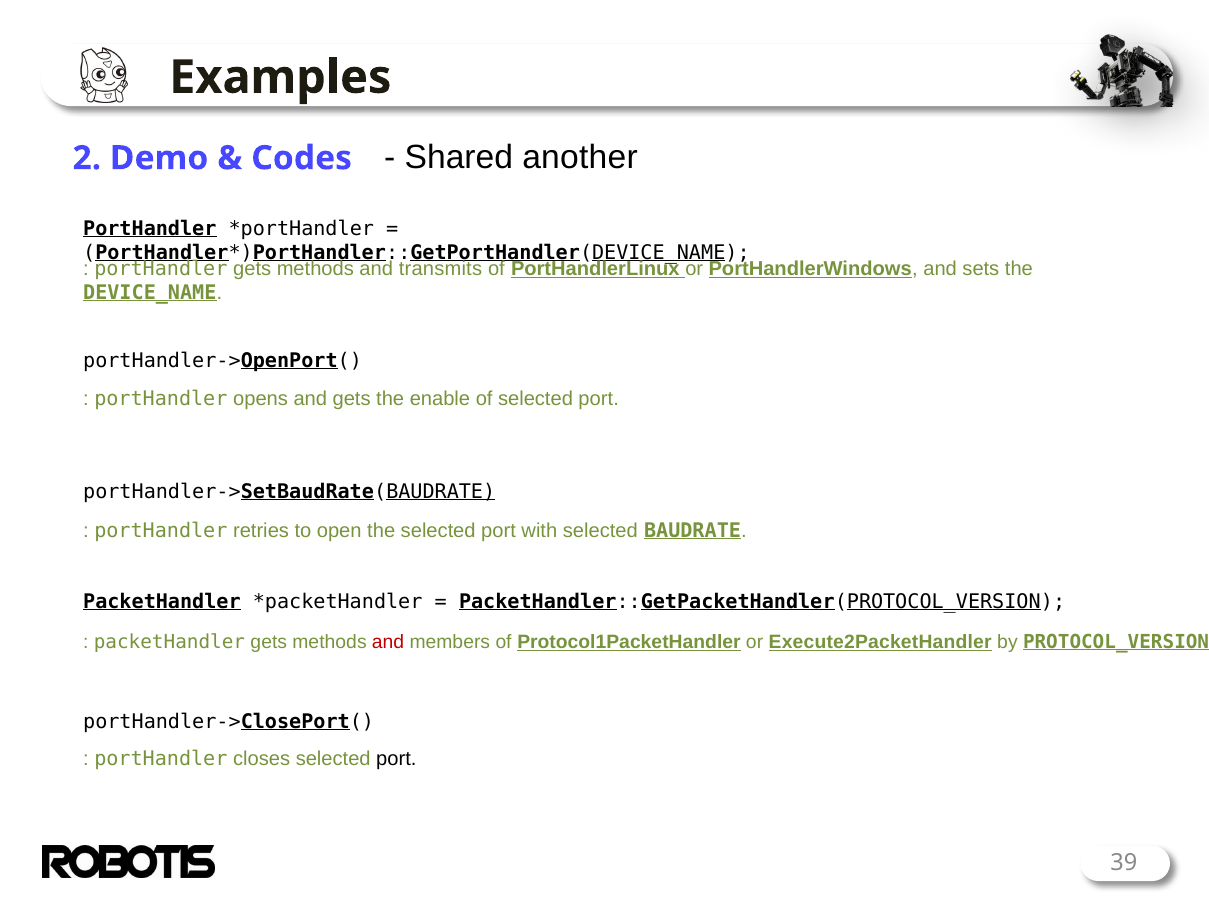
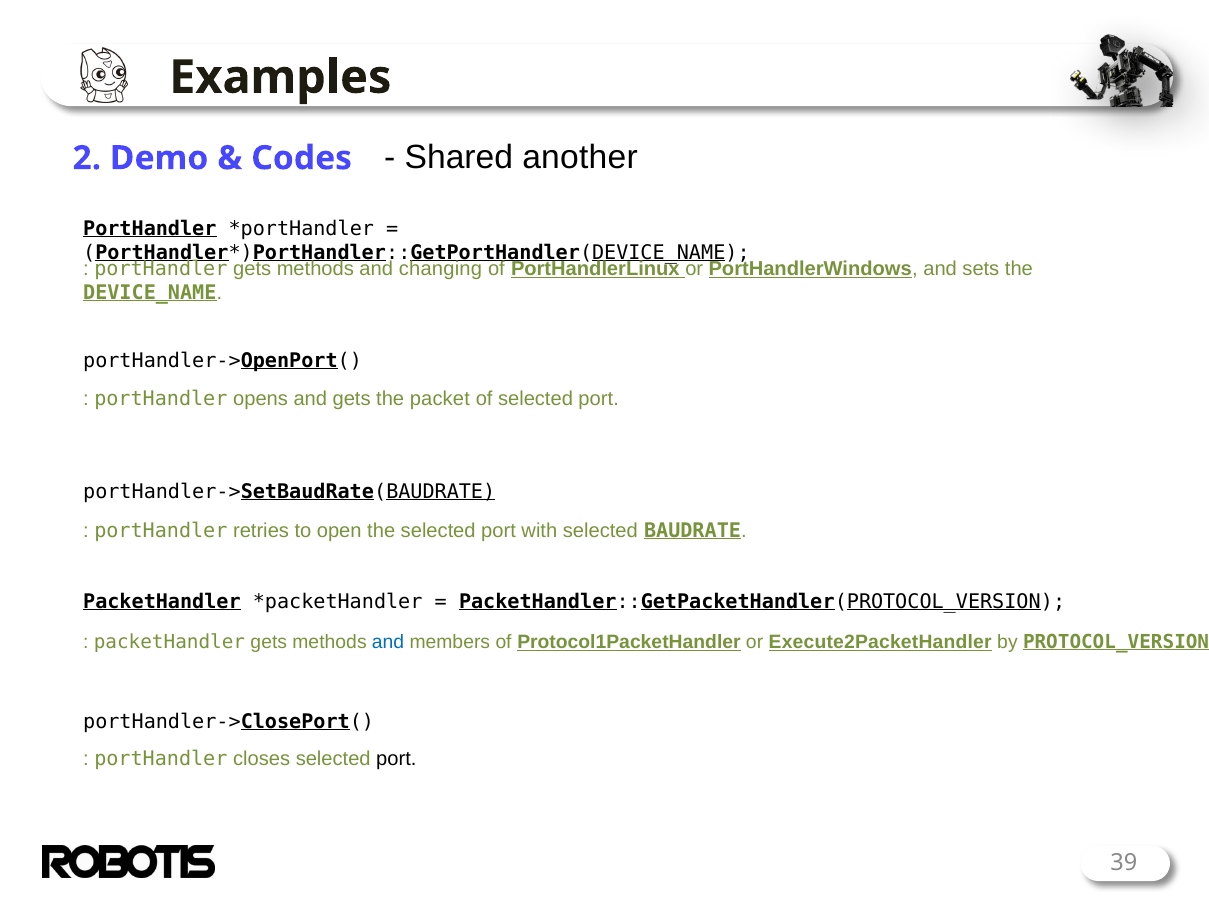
transmits: transmits -> changing
enable: enable -> packet
and at (388, 643) colour: red -> blue
